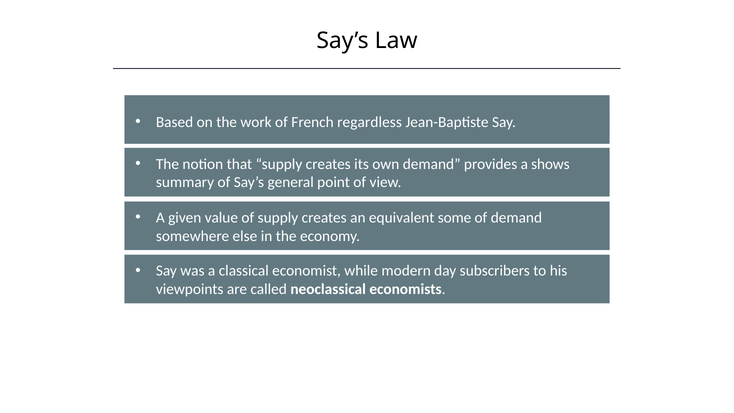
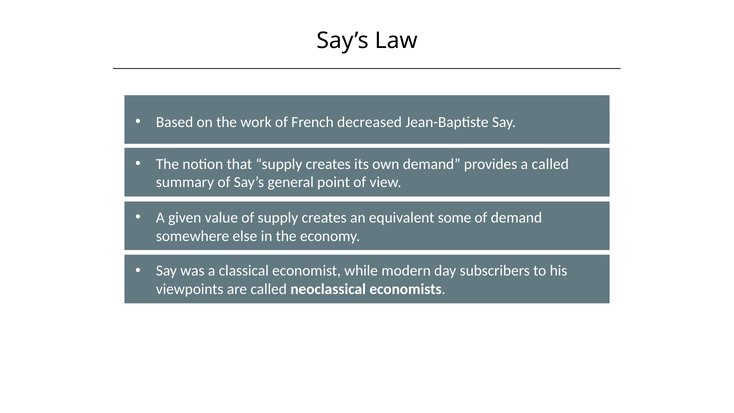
regardless: regardless -> decreased
a shows: shows -> called
